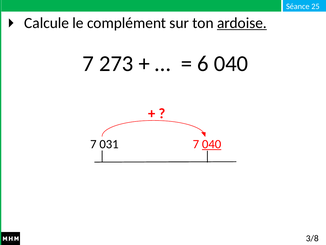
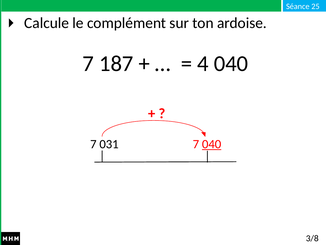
ardoise underline: present -> none
273: 273 -> 187
6: 6 -> 4
